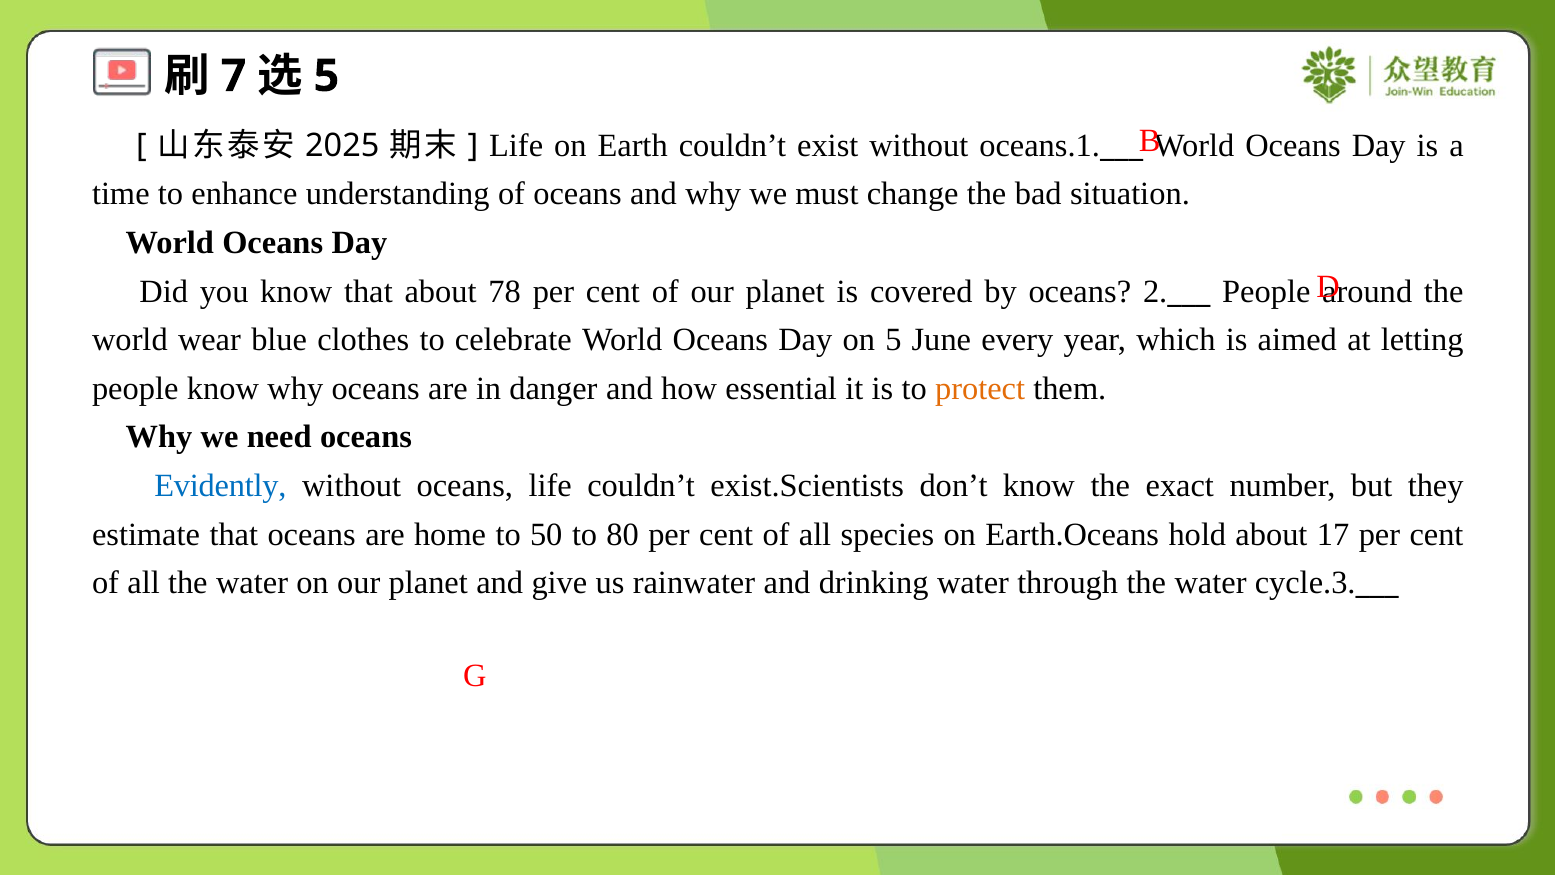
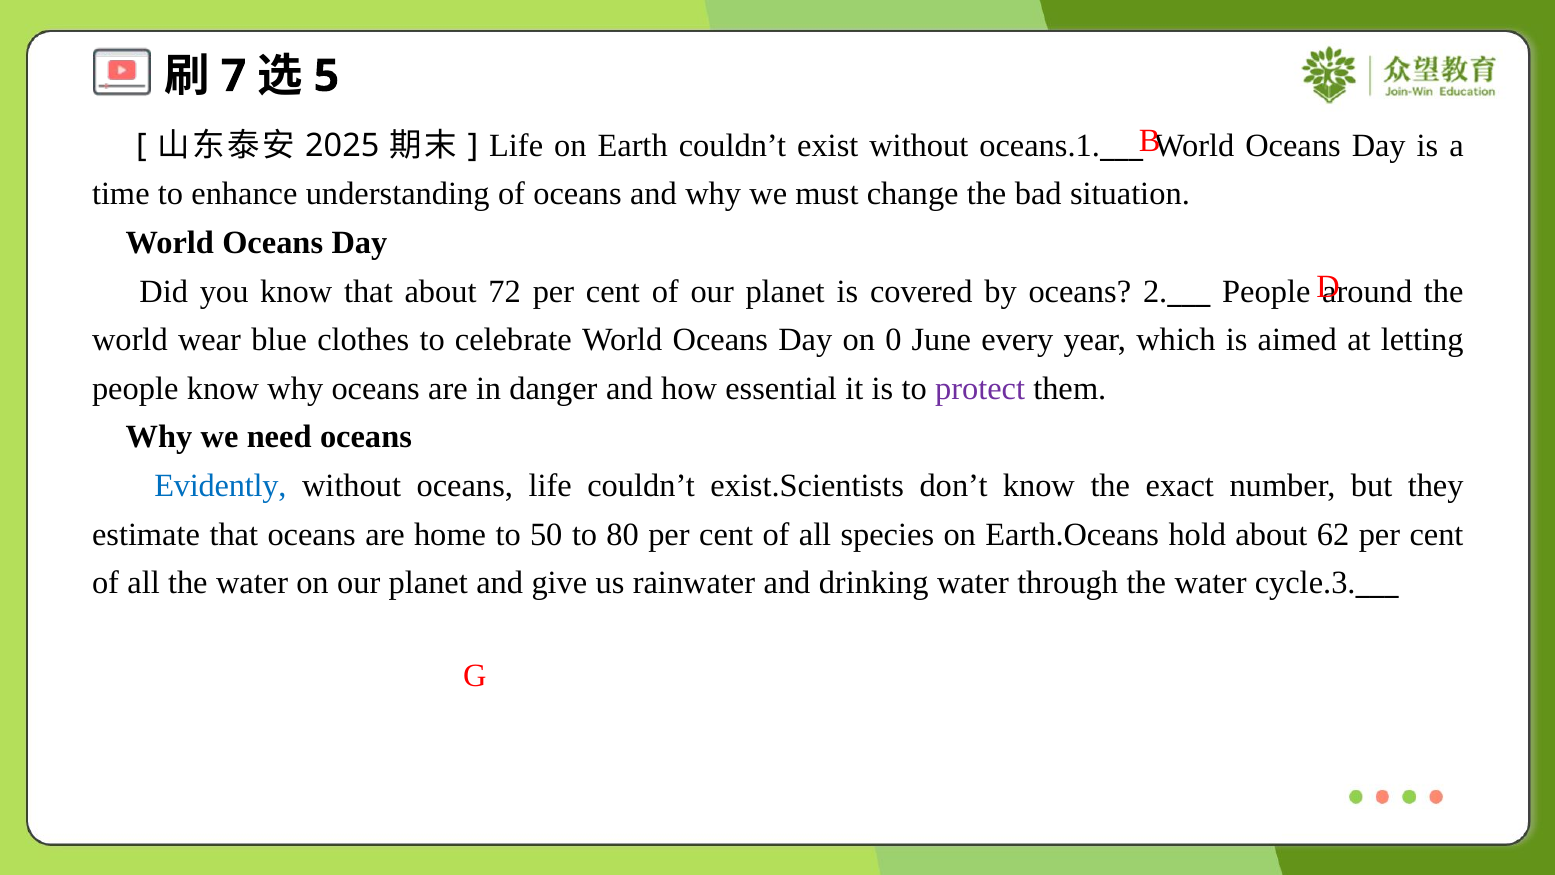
78: 78 -> 72
on 5: 5 -> 0
protect colour: orange -> purple
17: 17 -> 62
